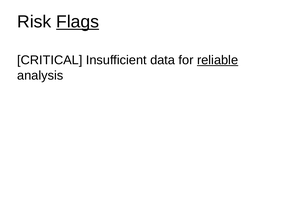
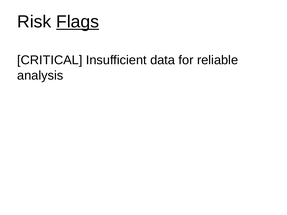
reliable underline: present -> none
